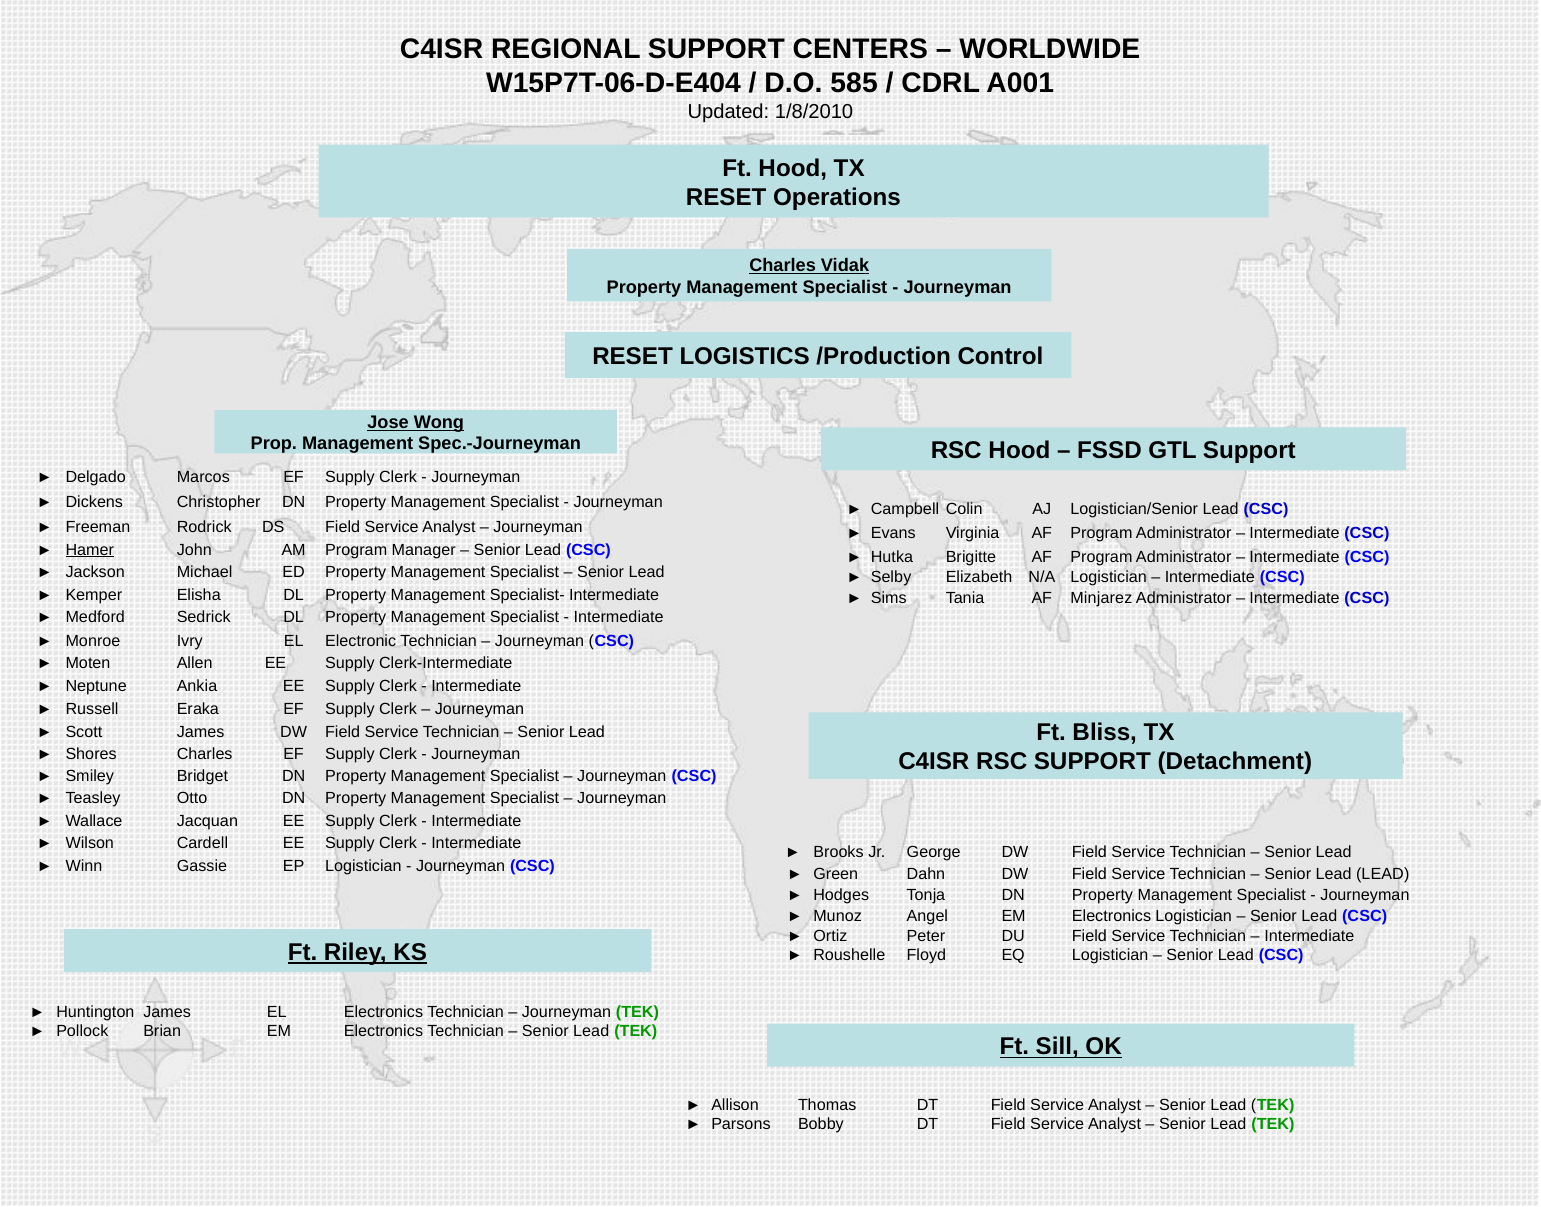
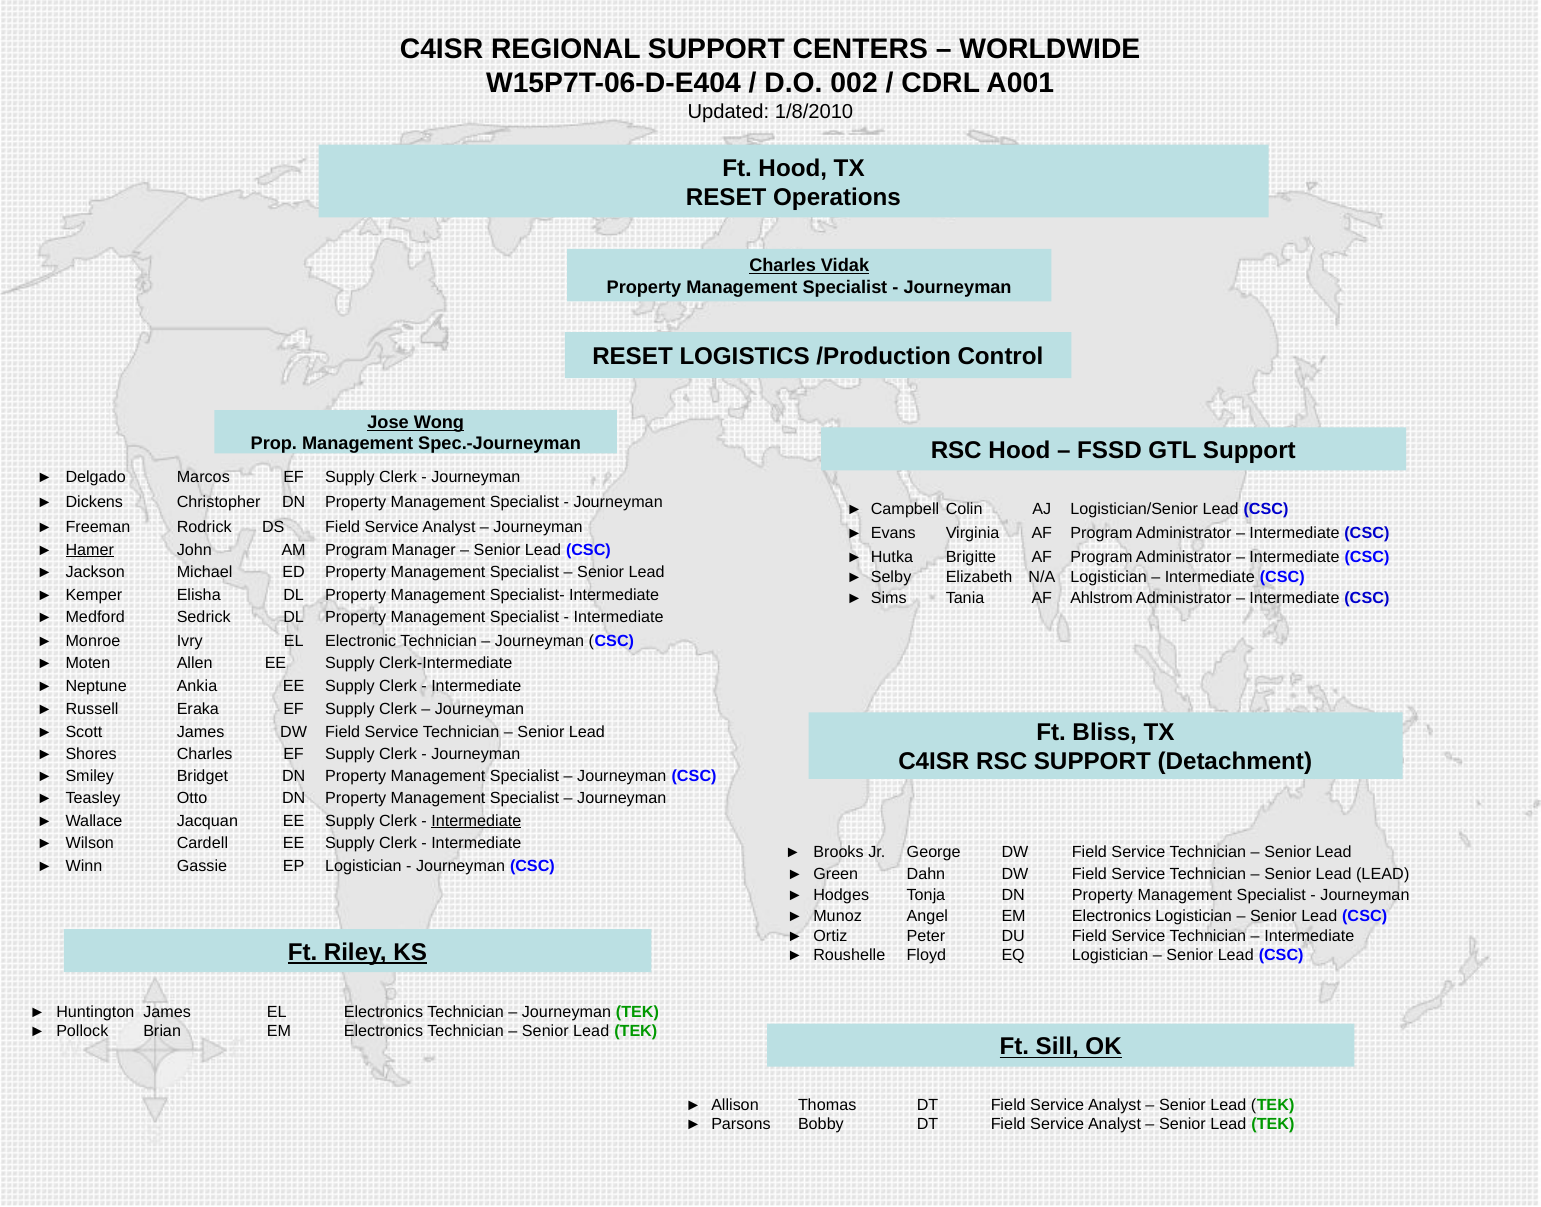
585: 585 -> 002
Minjarez: Minjarez -> Ahlstrom
Intermediate at (476, 821) underline: none -> present
